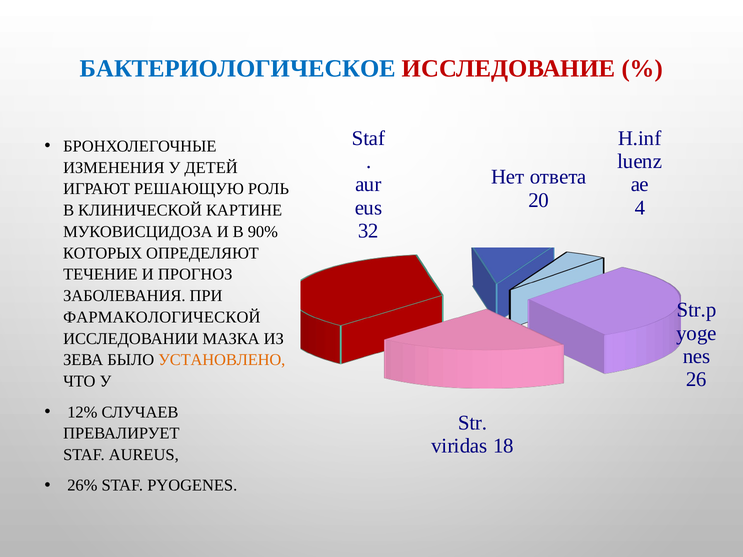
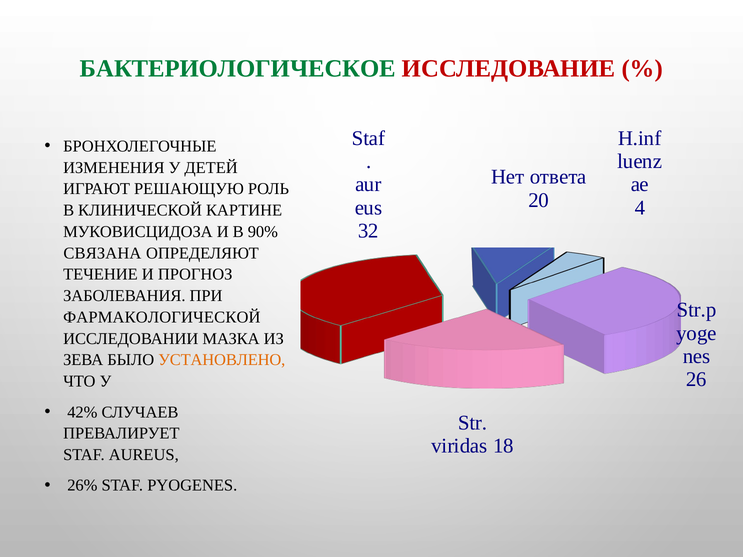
БАКТЕРИОЛОГИЧЕСКОЕ colour: blue -> green
КОТОРЫХ: КОТОРЫХ -> СВЯЗАНА
12%: 12% -> 42%
